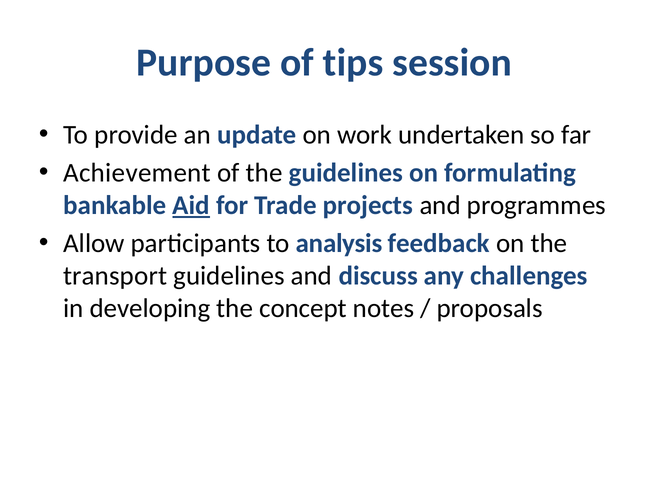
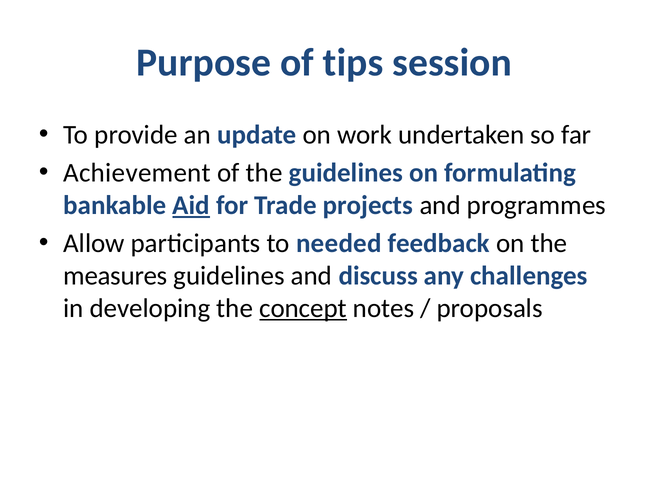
analysis: analysis -> needed
transport: transport -> measures
concept underline: none -> present
